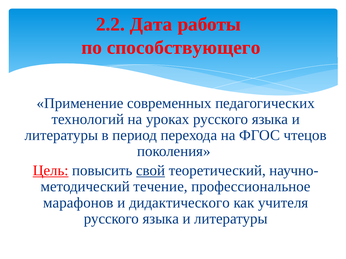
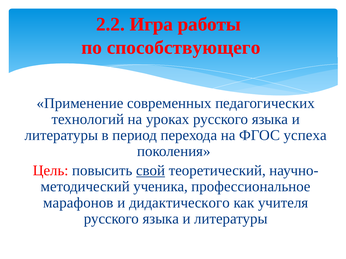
Дата: Дата -> Игра
чтецов: чтецов -> успеха
Цель underline: present -> none
течение: течение -> ученика
